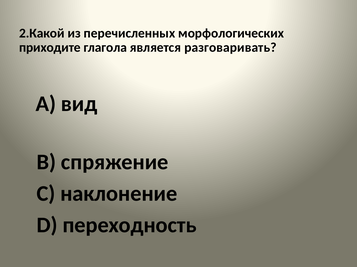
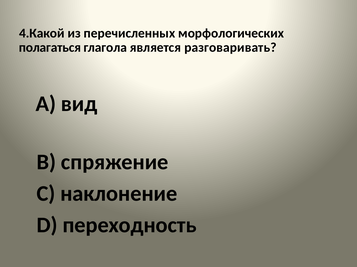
2.Какой: 2.Какой -> 4.Какой
приходите: приходите -> полагаться
